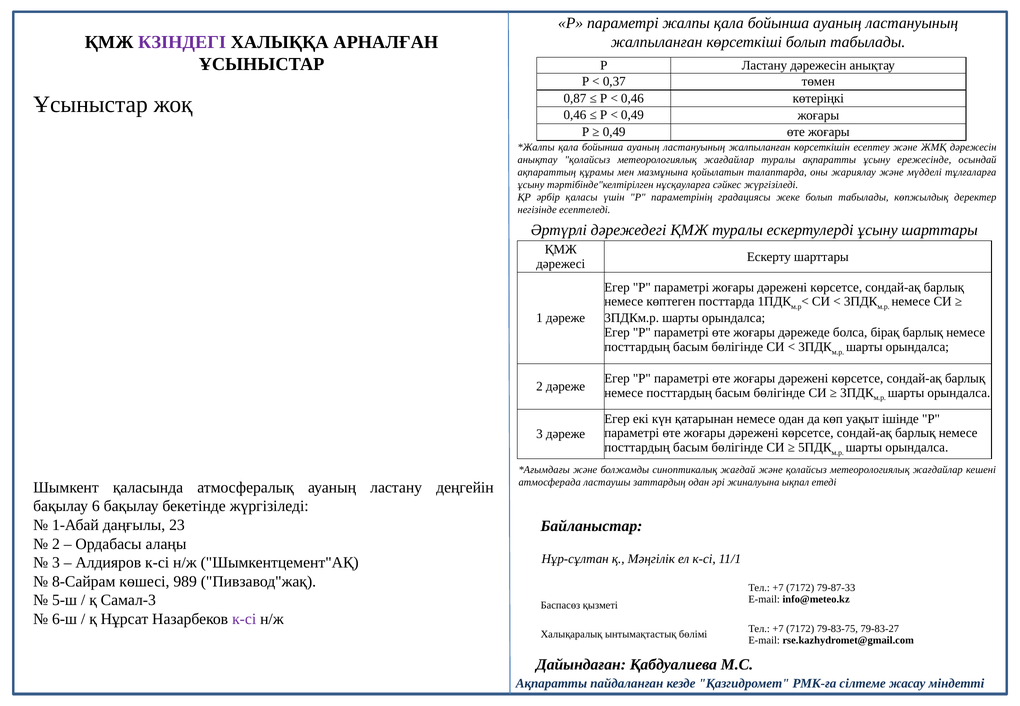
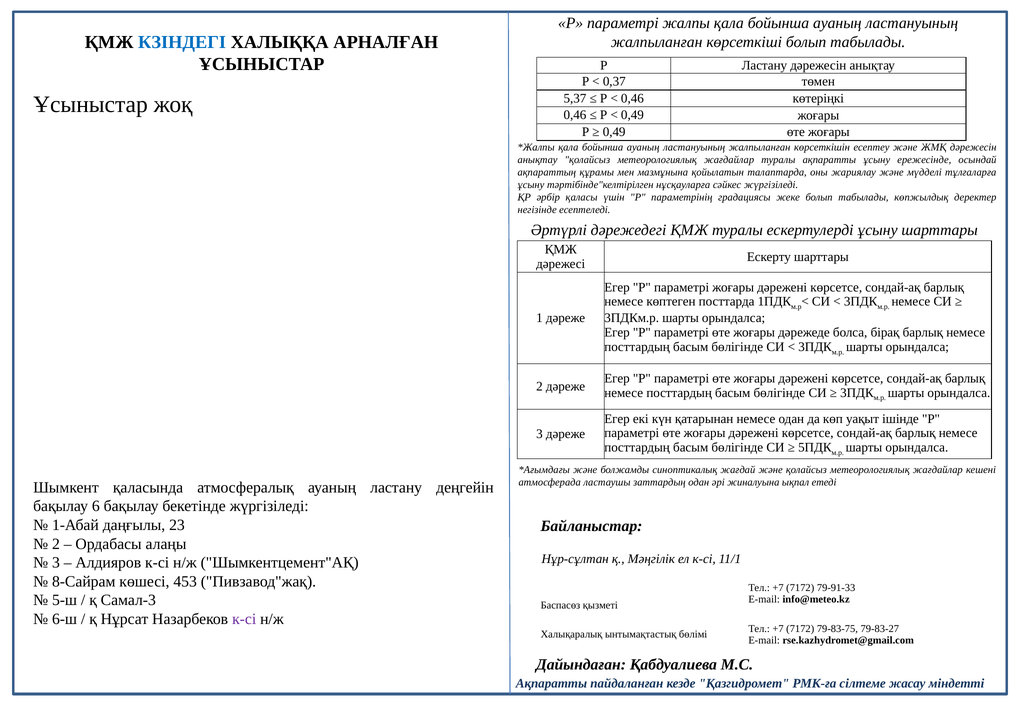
КЗІНДЕГІ colour: purple -> blue
0,87: 0,87 -> 5,37
989: 989 -> 453
79-87-33: 79-87-33 -> 79-91-33
